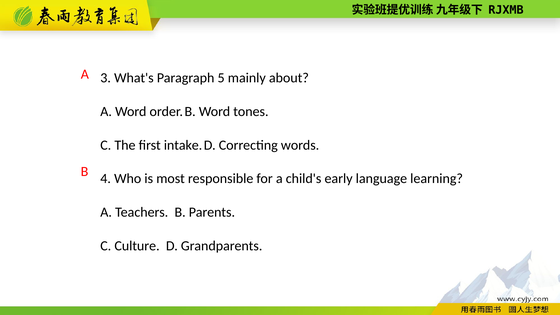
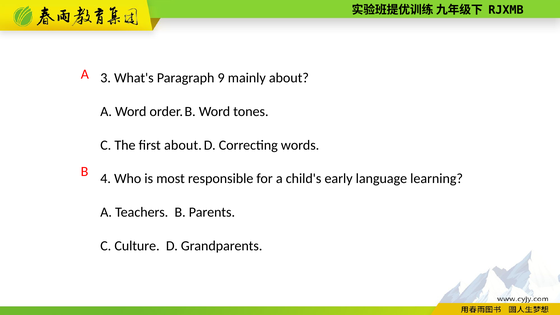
5: 5 -> 9
first intake: intake -> about
